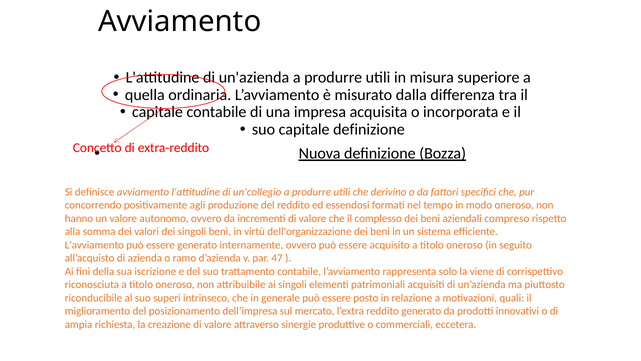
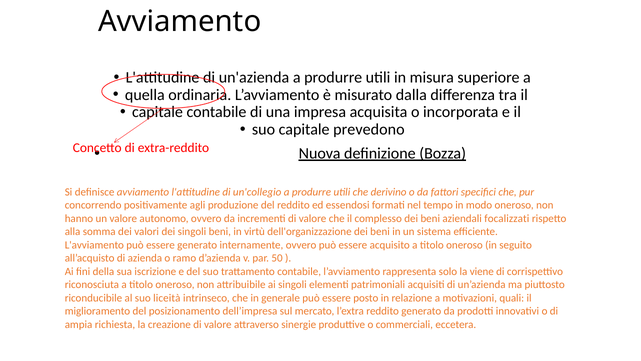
capitale definizione: definizione -> prevedono
compreso: compreso -> focalizzati
47: 47 -> 50
superi: superi -> liceità
